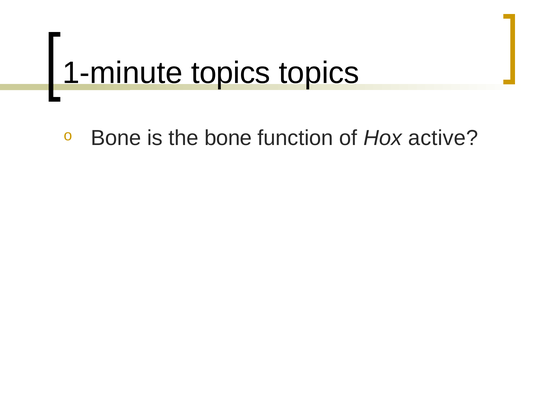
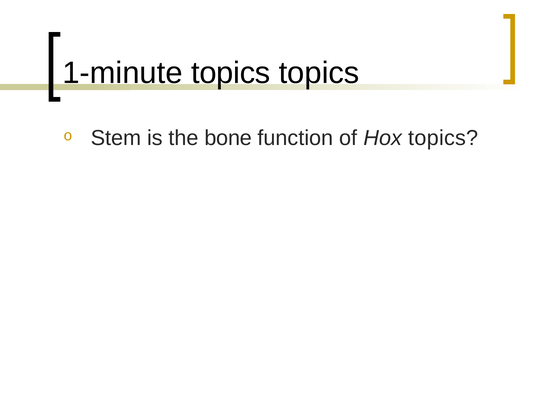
Bone at (116, 138): Bone -> Stem
Hox active: active -> topics
